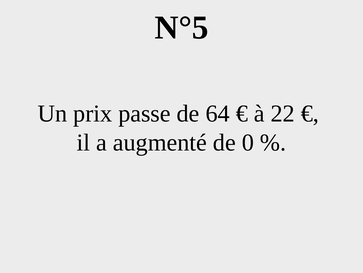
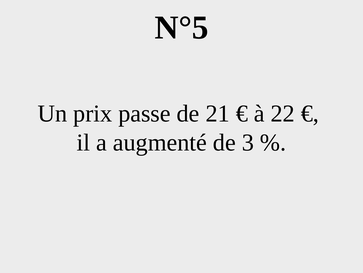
64: 64 -> 21
0: 0 -> 3
